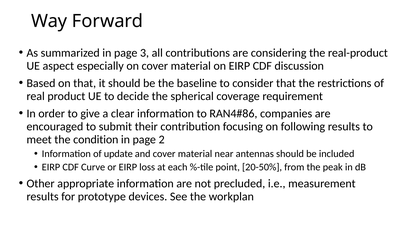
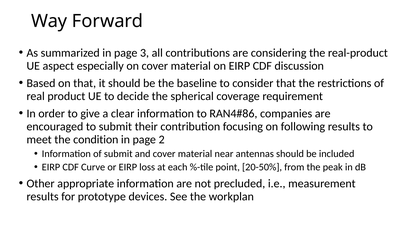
of update: update -> submit
